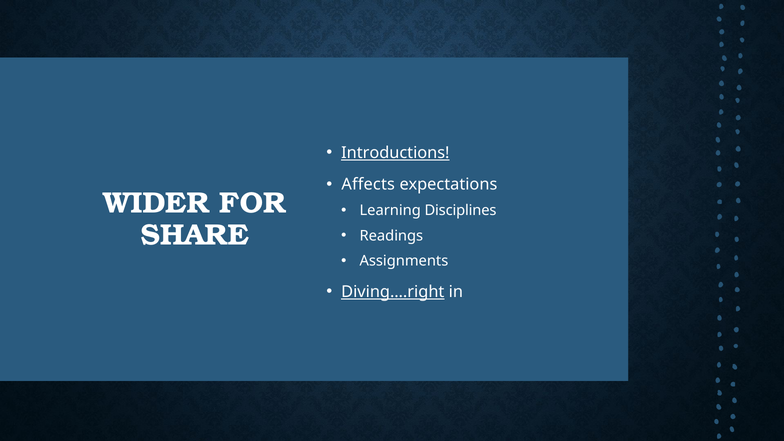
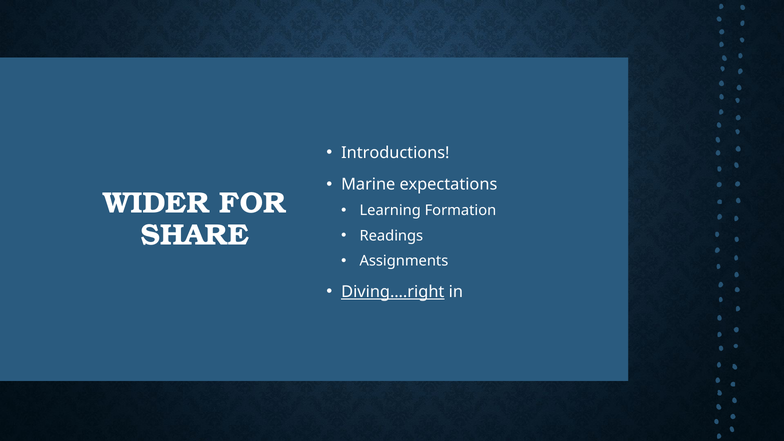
Introductions underline: present -> none
Affects: Affects -> Marine
Disciplines: Disciplines -> Formation
